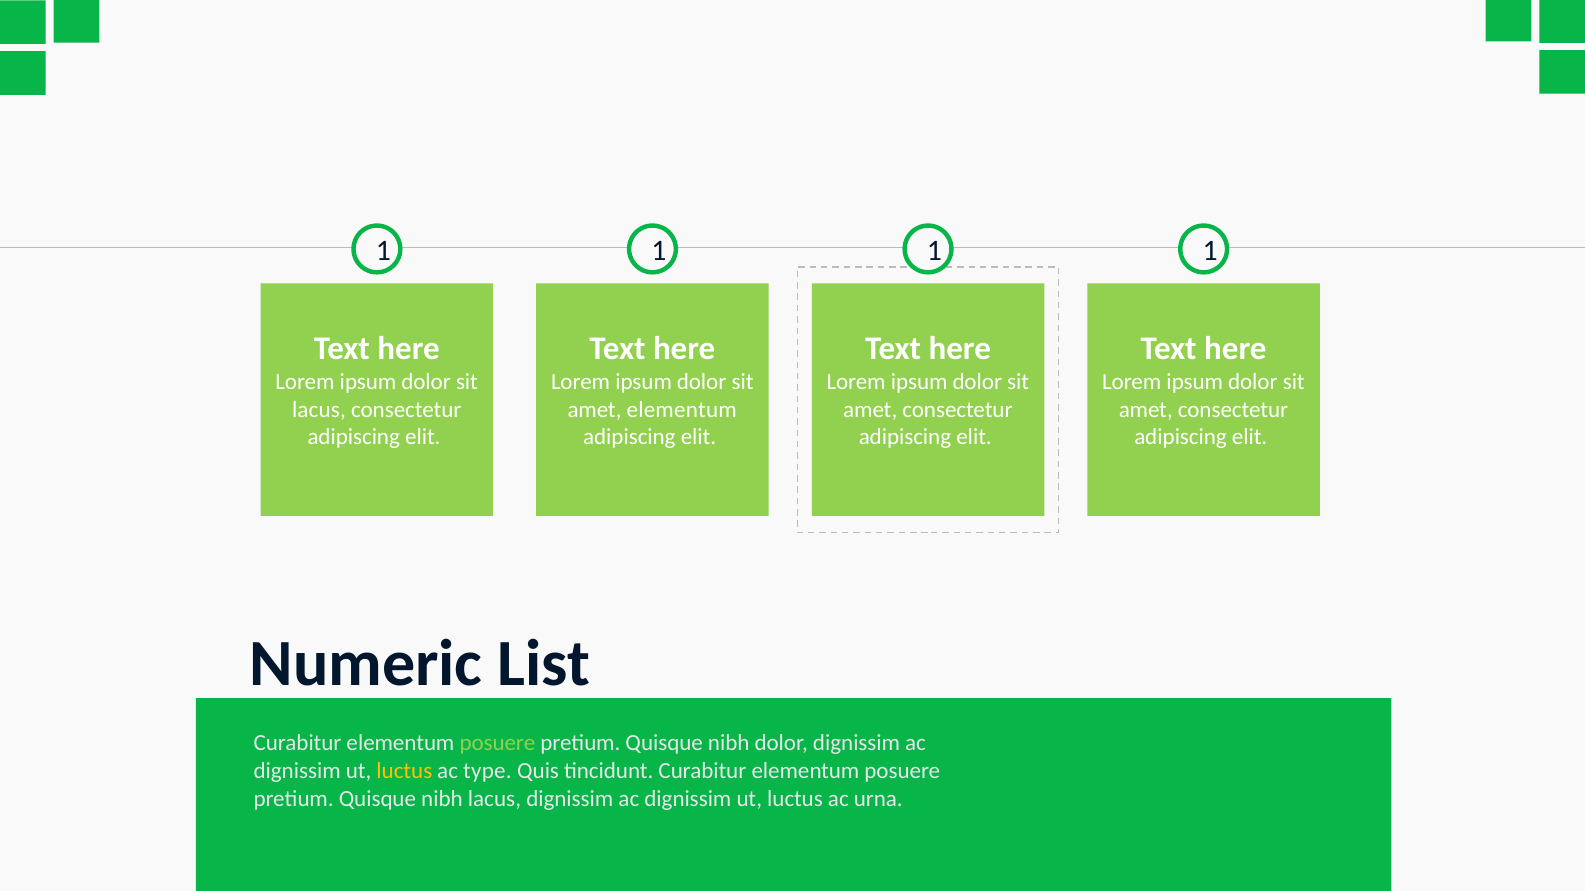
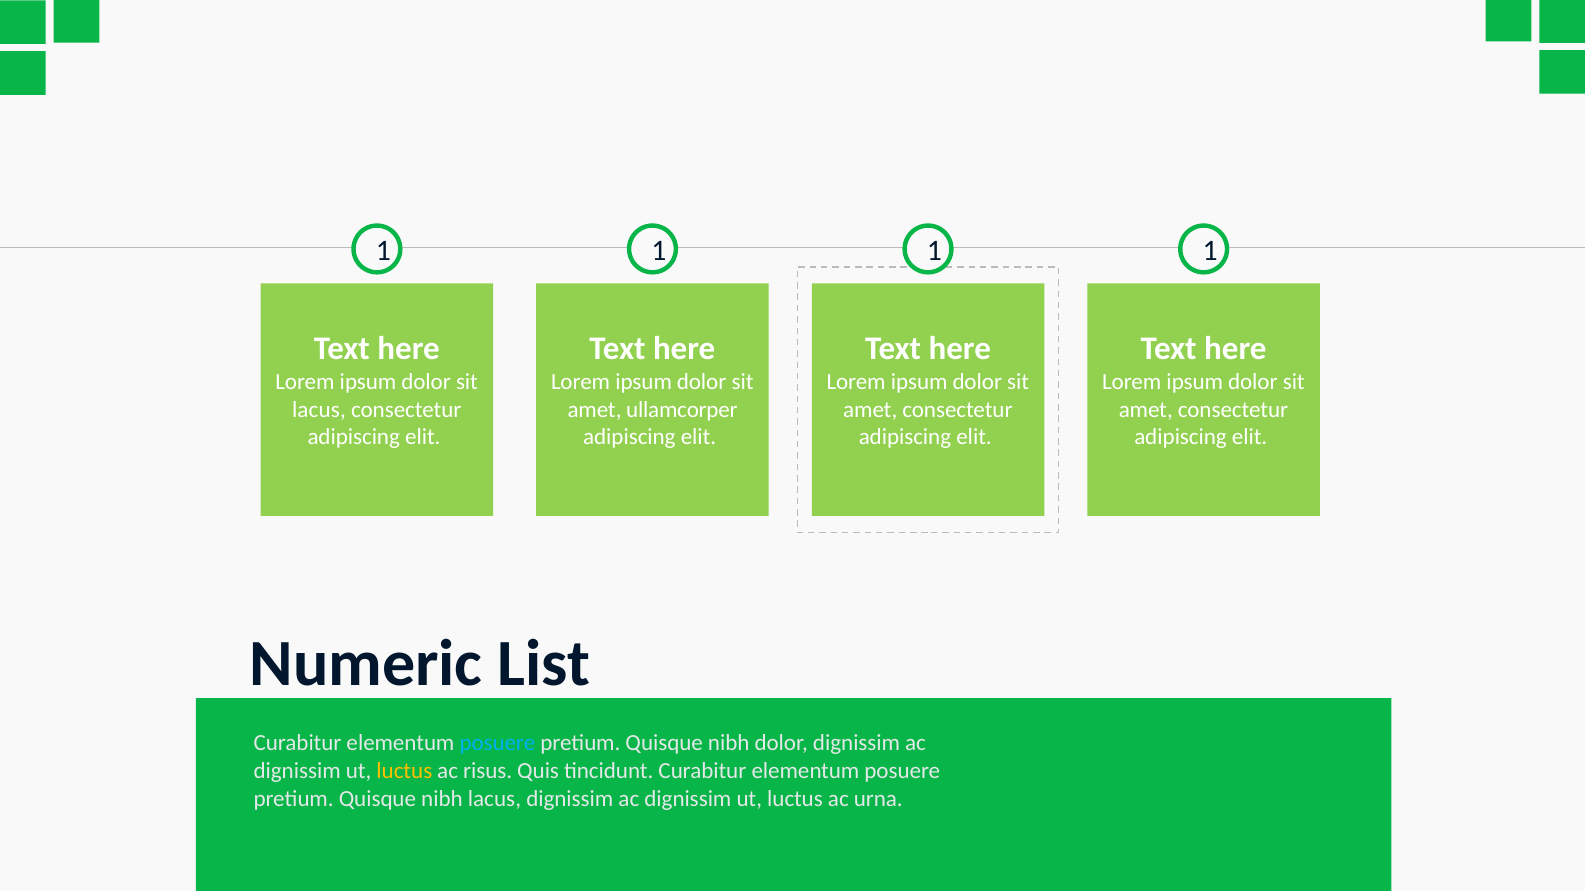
amet elementum: elementum -> ullamcorper
posuere at (497, 744) colour: light green -> light blue
type: type -> risus
